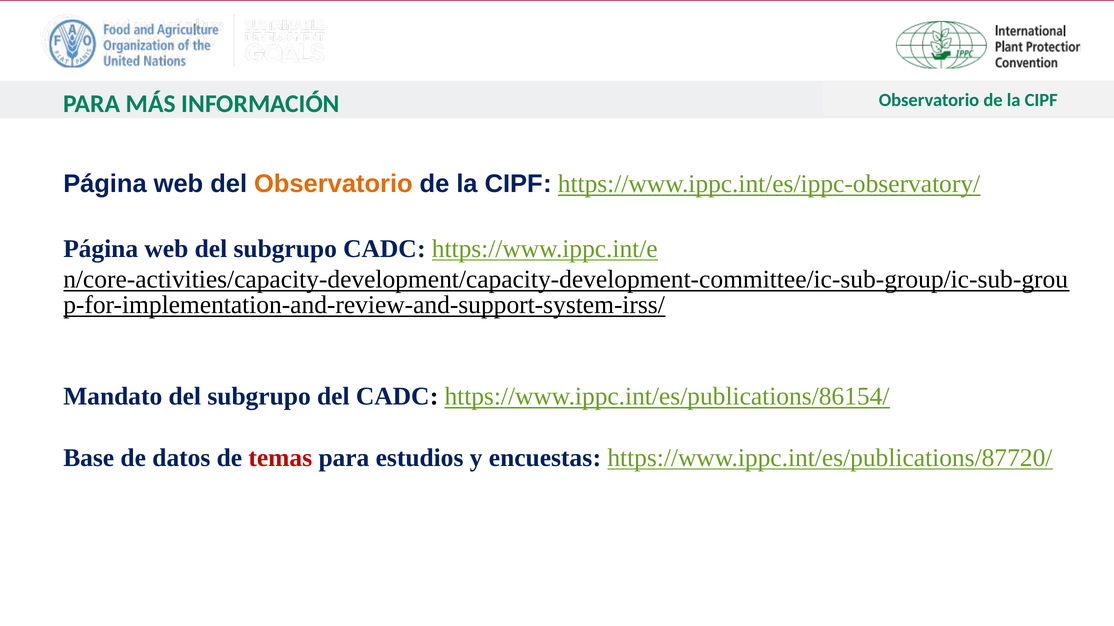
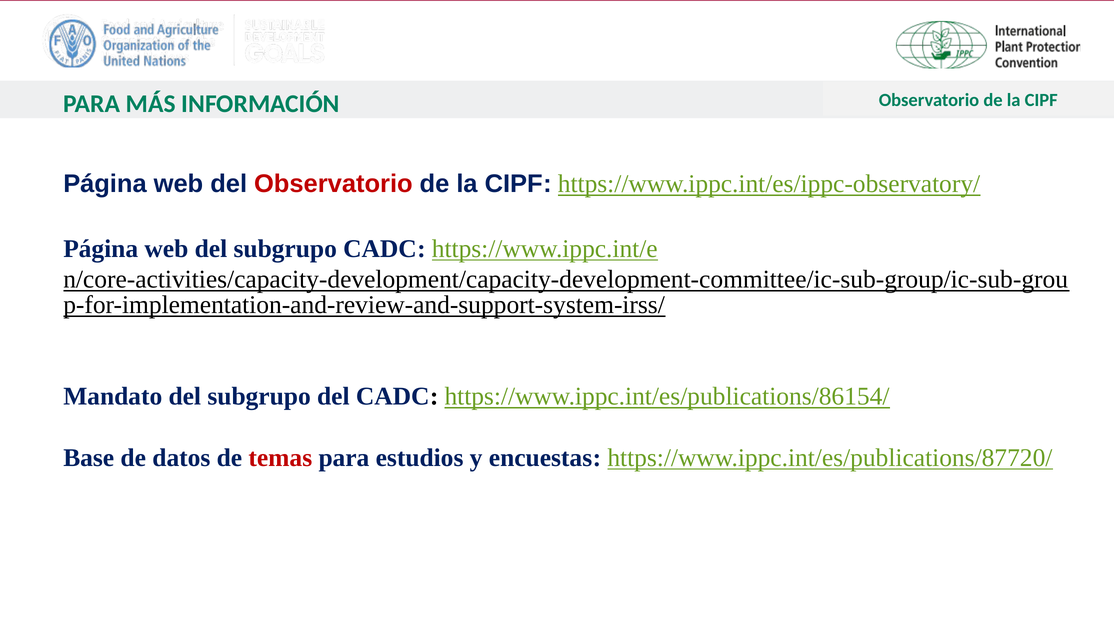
Observatorio at (333, 184) colour: orange -> red
